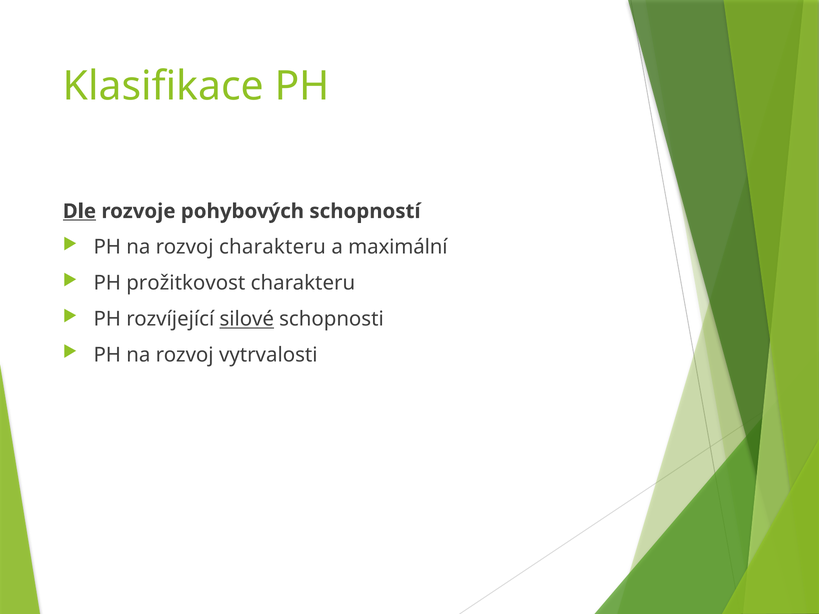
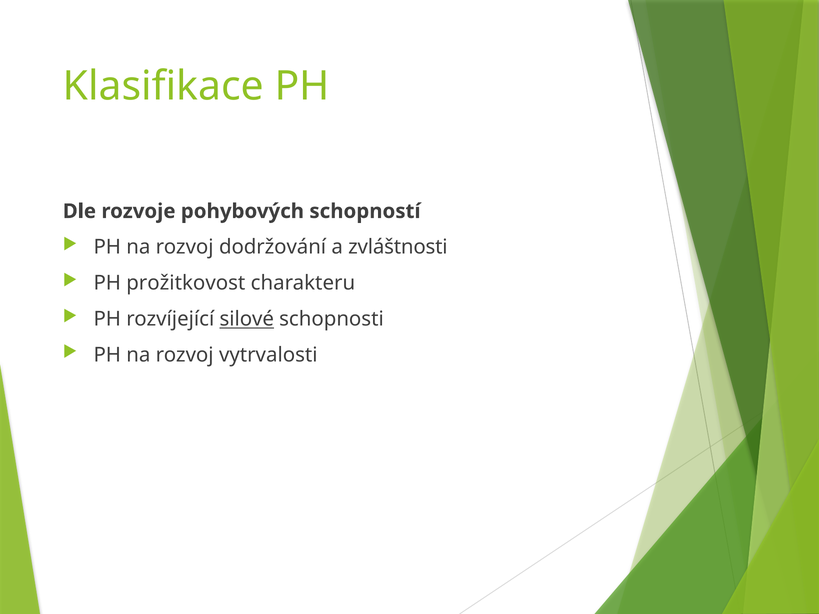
Dle underline: present -> none
rozvoj charakteru: charakteru -> dodržování
maximální: maximální -> zvláštnosti
